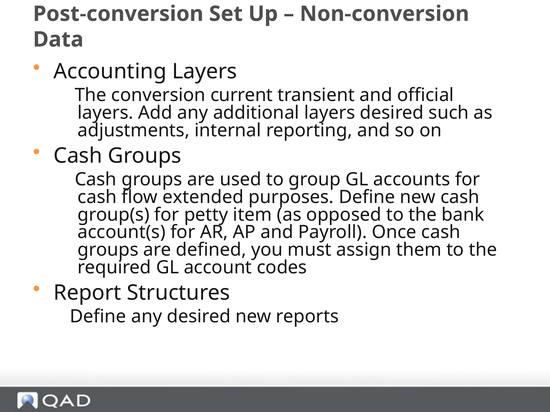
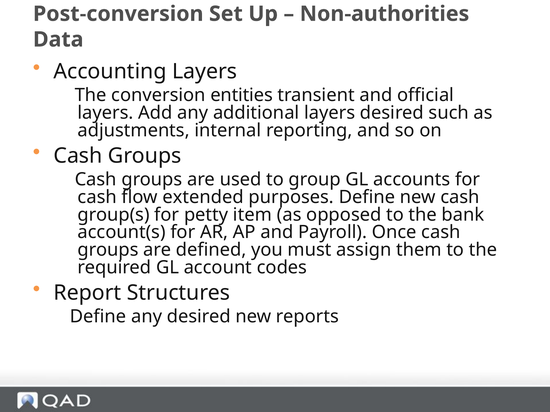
Non-conversion: Non-conversion -> Non-authorities
current: current -> entities
